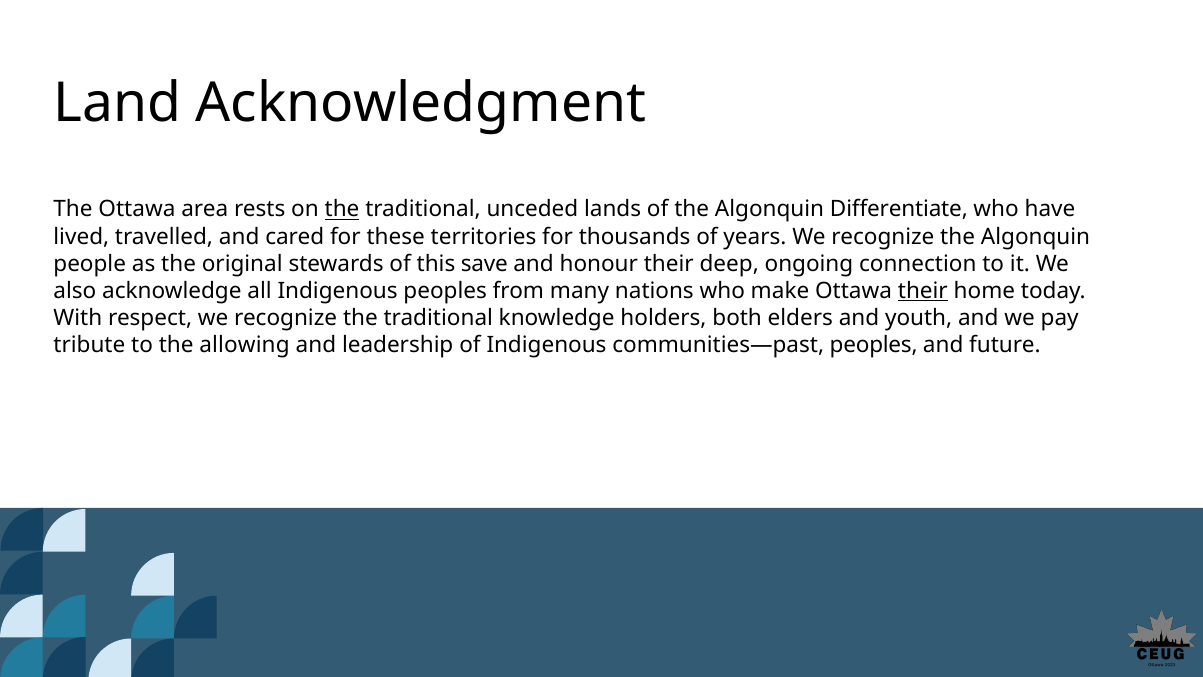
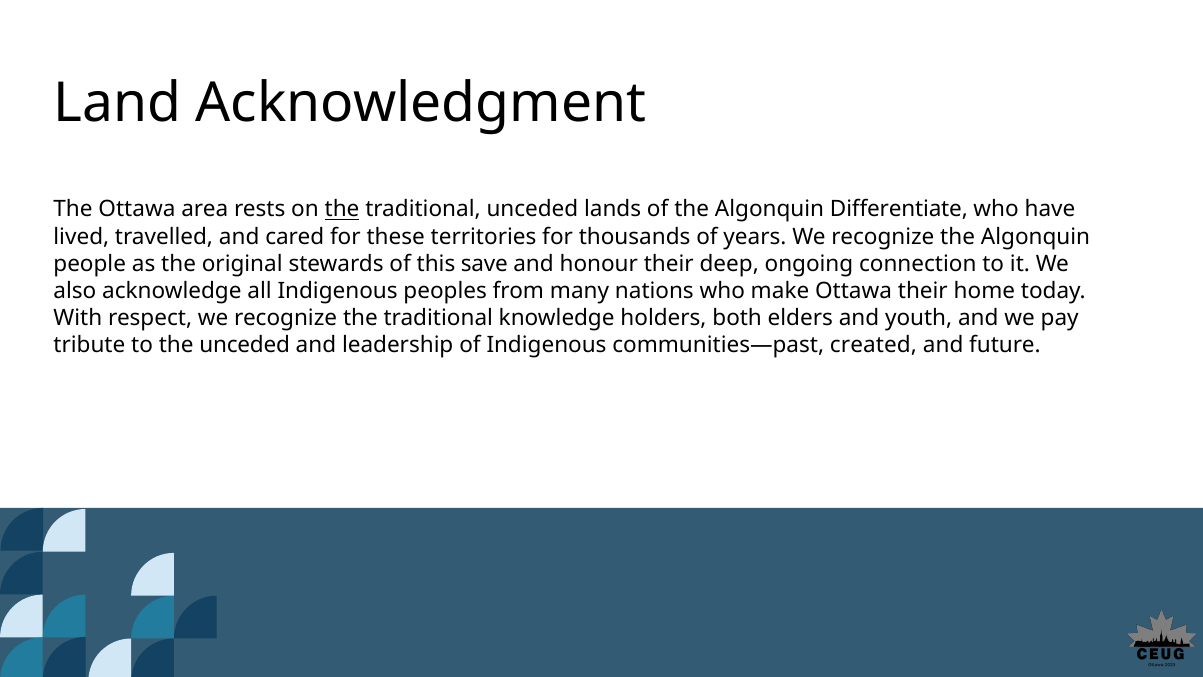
their at (923, 291) underline: present -> none
the allowing: allowing -> unceded
communities—past peoples: peoples -> created
